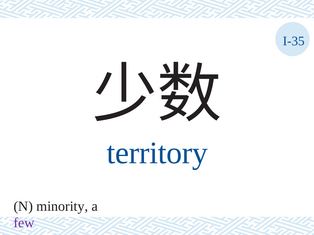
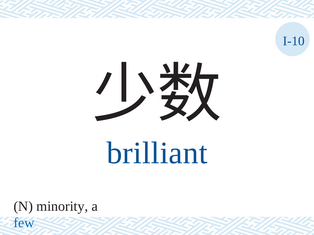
I-35: I-35 -> I-10
territory: territory -> brilliant
few colour: purple -> blue
